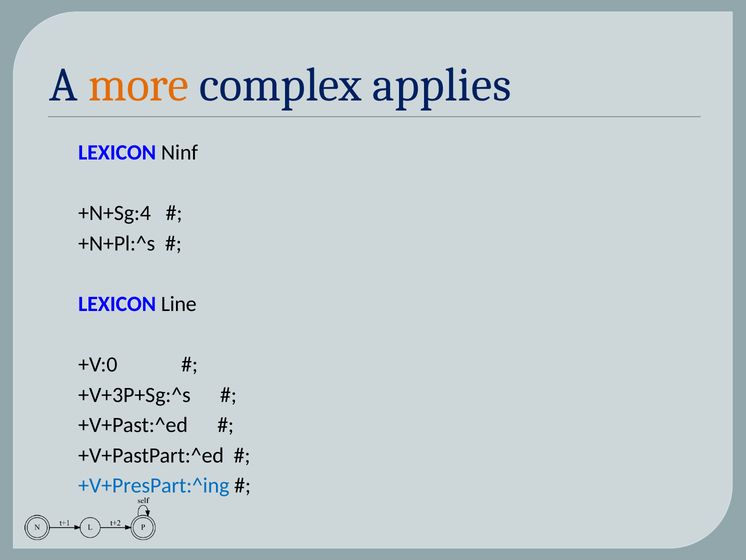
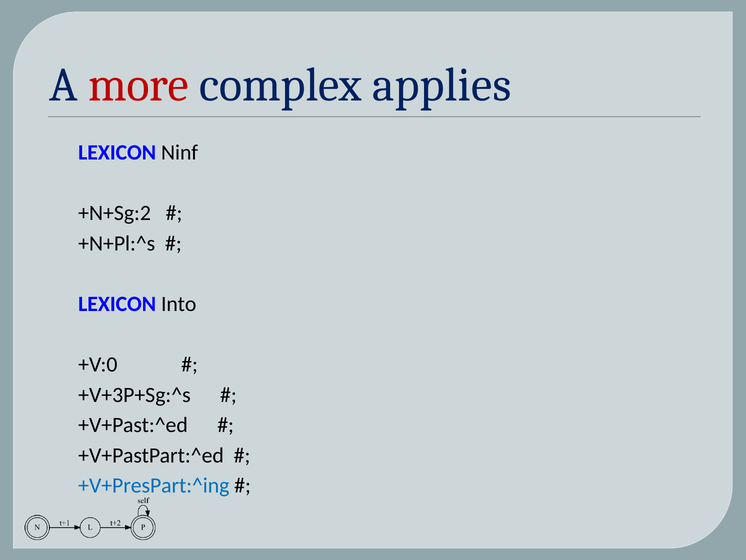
more colour: orange -> red
+N+Sg:4: +N+Sg:4 -> +N+Sg:2
Line: Line -> Into
